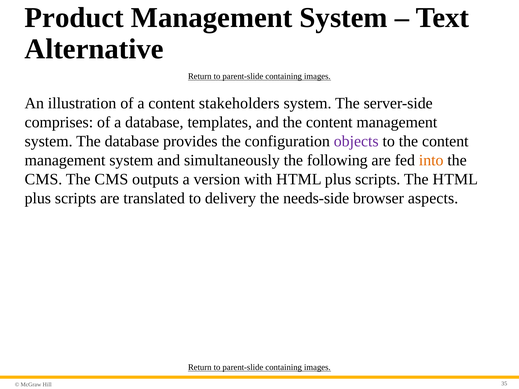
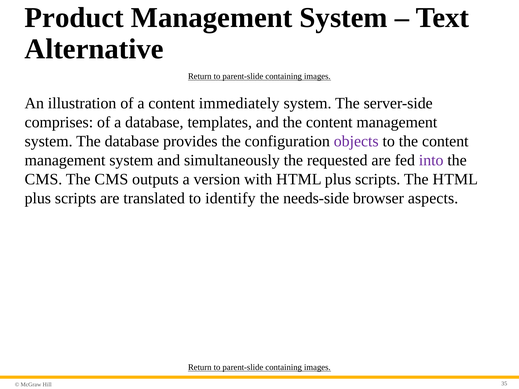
stakeholders: stakeholders -> immediately
following: following -> requested
into colour: orange -> purple
delivery: delivery -> identify
